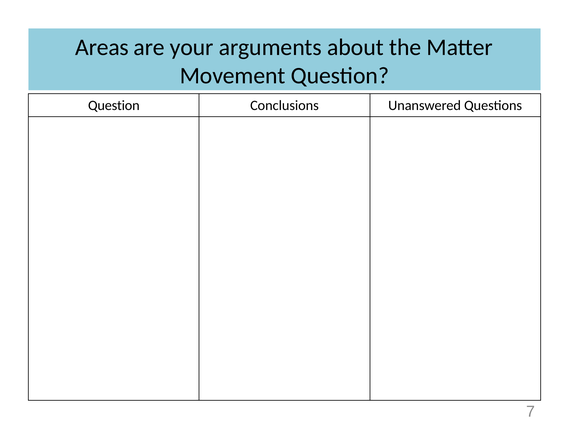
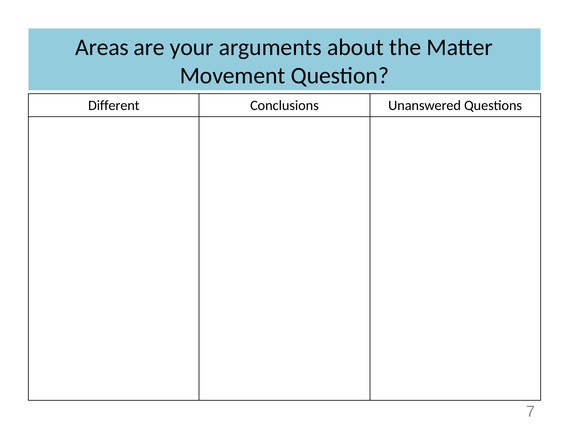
Question at (114, 105): Question -> Different
